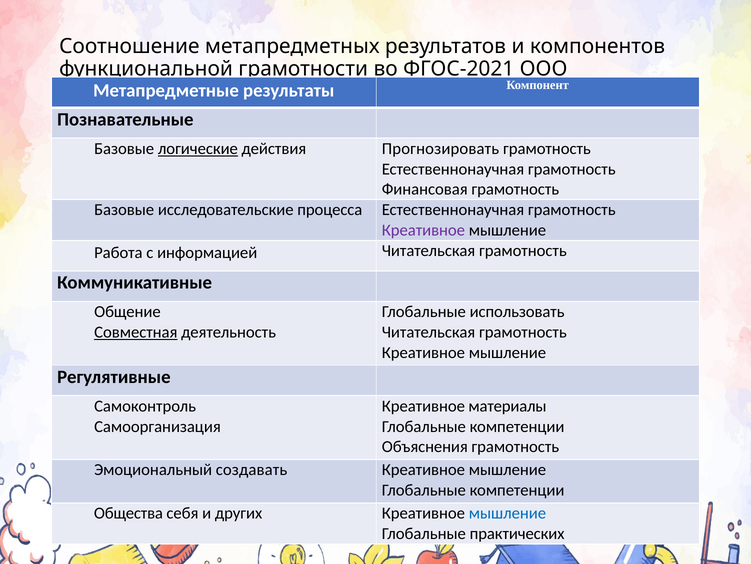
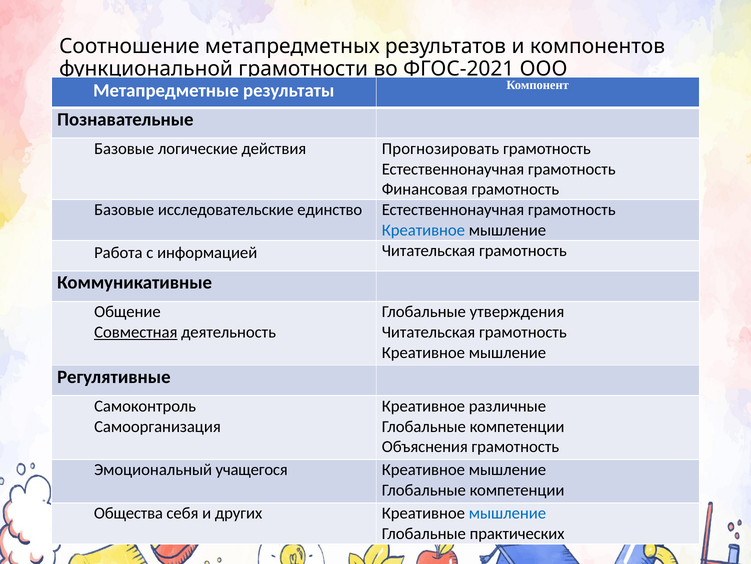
логические underline: present -> none
процесса: процесса -> единство
Креативное at (423, 230) colour: purple -> blue
использовать: использовать -> утверждения
материалы: материалы -> различные
создавать: создавать -> учащегося
